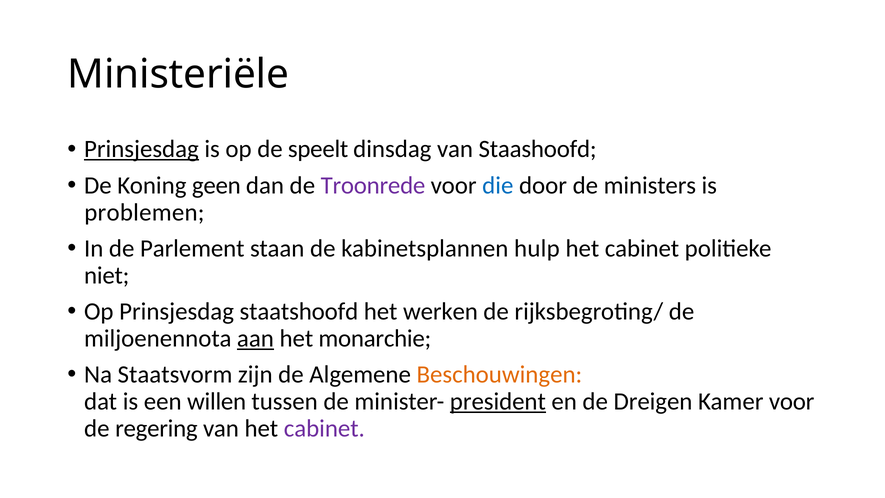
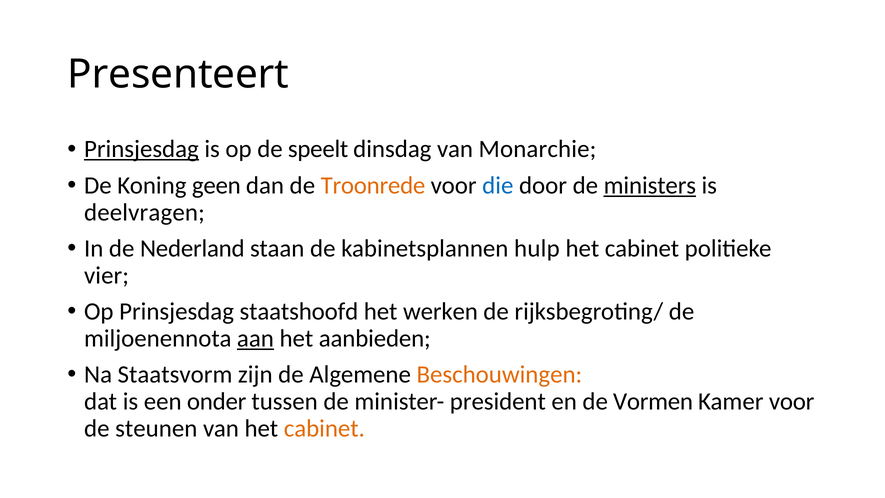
Ministeriële: Ministeriële -> Presenteert
Staashoofd: Staashoofd -> Monarchie
Troonrede colour: purple -> orange
ministers underline: none -> present
problemen: problemen -> deelvragen
Parlement: Parlement -> Nederland
niet: niet -> vier
monarchie: monarchie -> aanbieden
willen: willen -> onder
president underline: present -> none
Dreigen: Dreigen -> Vormen
regering: regering -> steunen
cabinet at (324, 428) colour: purple -> orange
